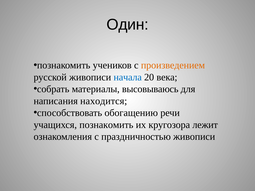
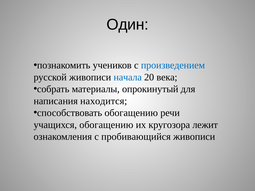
произведением colour: orange -> blue
высовываюсь: высовываюсь -> опрокинутый
учащихся познакомить: познакомить -> обогащению
праздничностью: праздничностью -> пробивающийся
